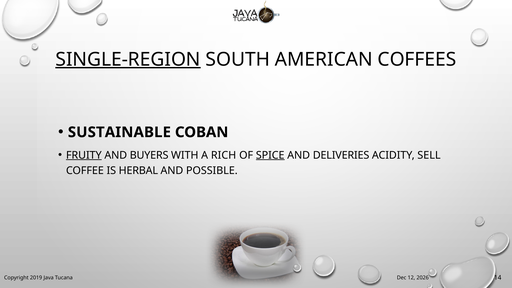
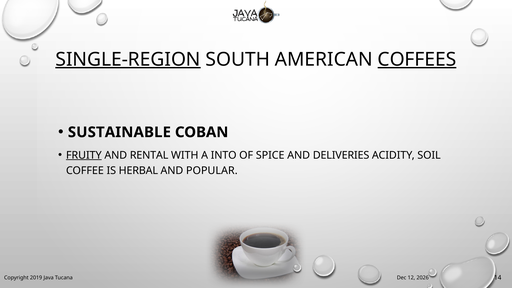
COFFEES underline: none -> present
BUYERS: BUYERS -> RENTAL
RICH: RICH -> INTO
SPICE underline: present -> none
SELL: SELL -> SOIL
POSSIBLE: POSSIBLE -> POPULAR
